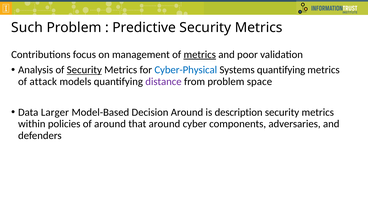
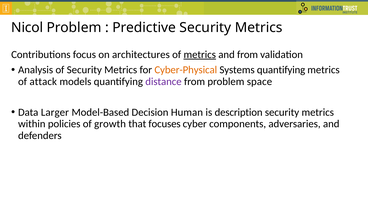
Such: Such -> Nicol
management: management -> architectures
and poor: poor -> from
Security at (84, 70) underline: present -> none
Cyber-Physical colour: blue -> orange
Decision Around: Around -> Human
of around: around -> growth
that around: around -> focuses
